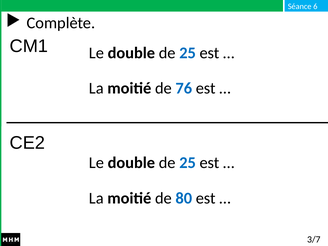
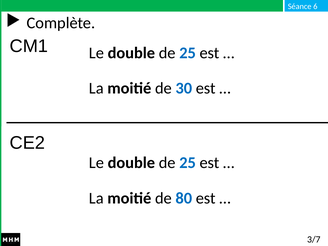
76: 76 -> 30
